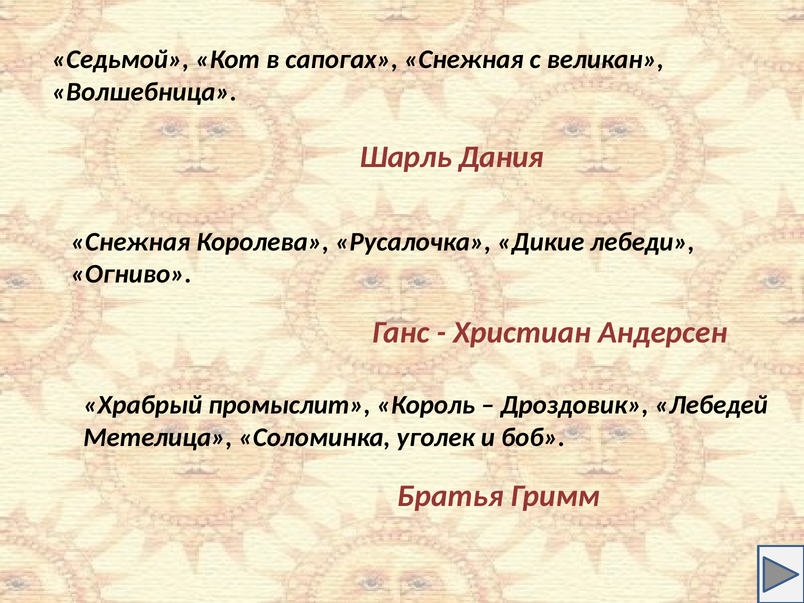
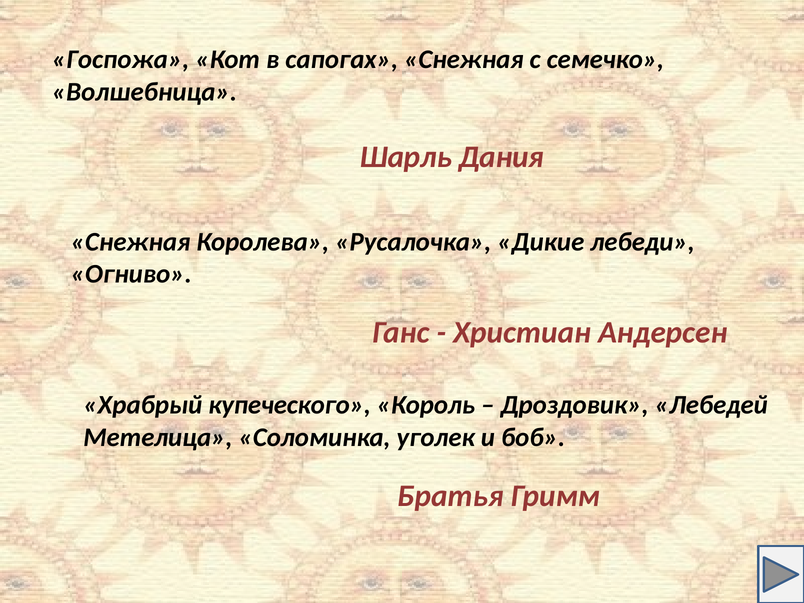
Седьмой: Седьмой -> Госпожа
великан: великан -> семечко
промыслит: промыслит -> купеческого
